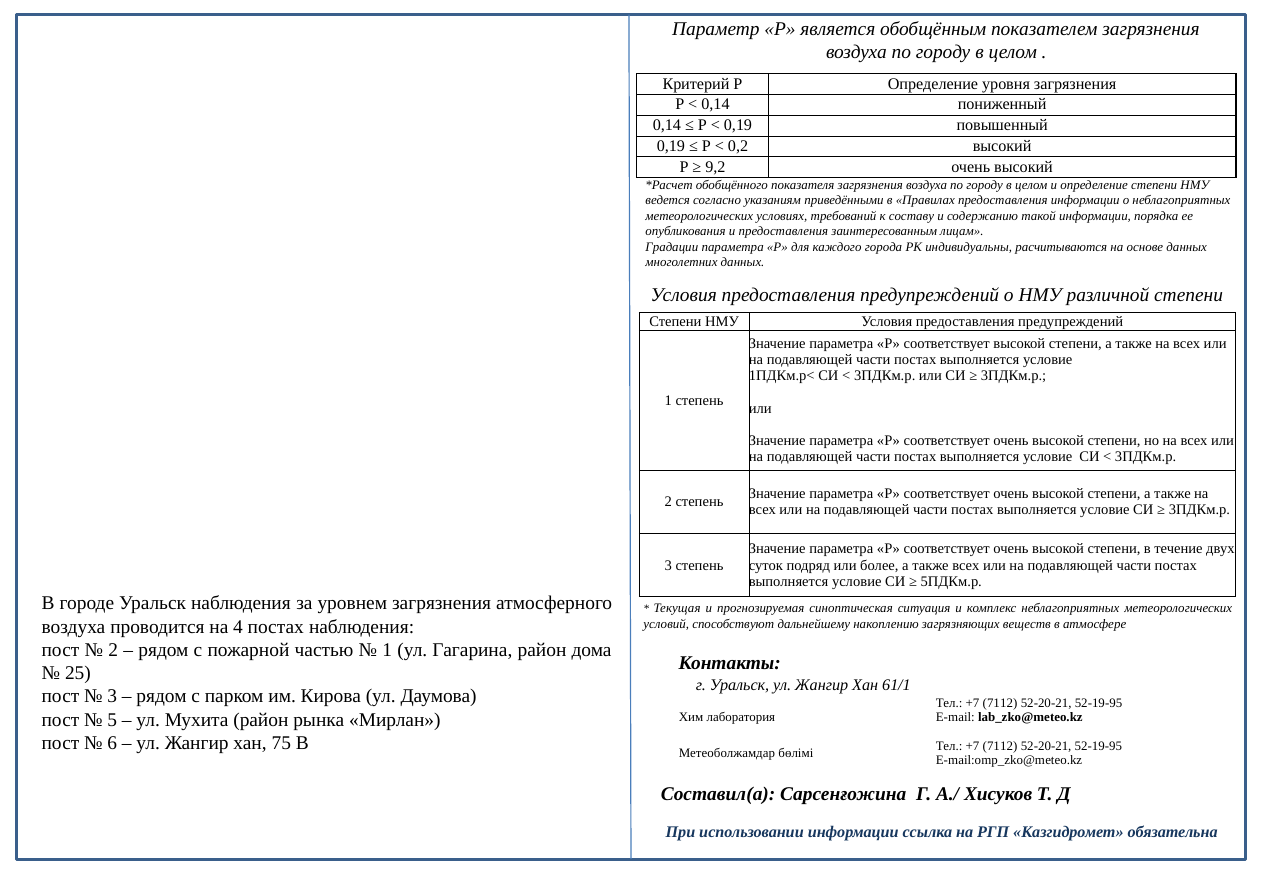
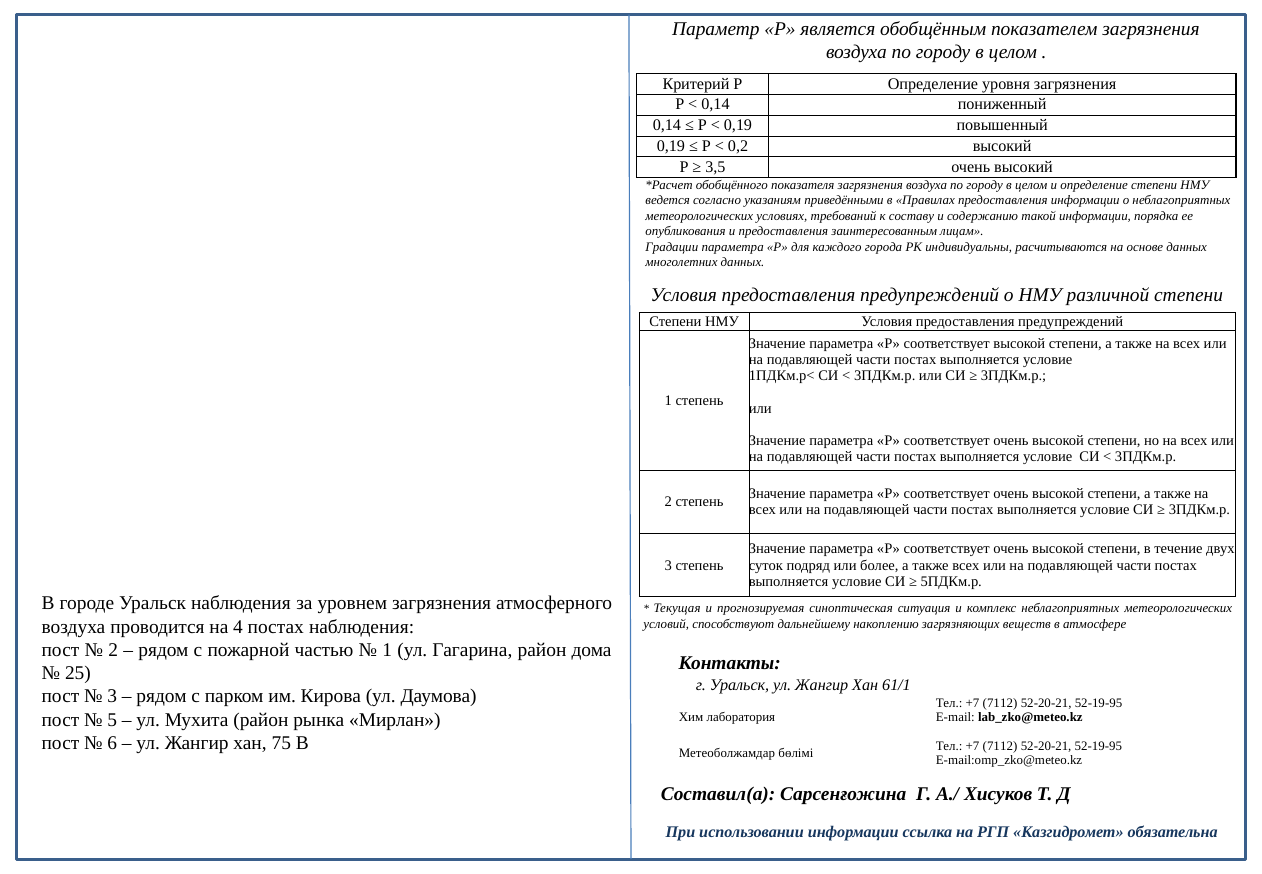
9,2: 9,2 -> 3,5
